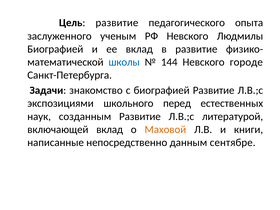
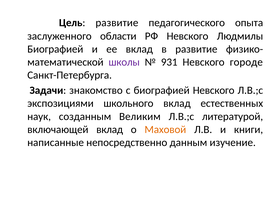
ученым: ученым -> области
школы colour: blue -> purple
144: 144 -> 931
биографией Развитие: Развитие -> Невского
школьного перед: перед -> вклад
созданным Развитие: Развитие -> Великим
сентябре: сентябре -> изучение
